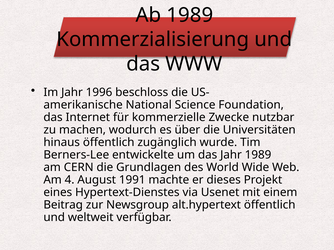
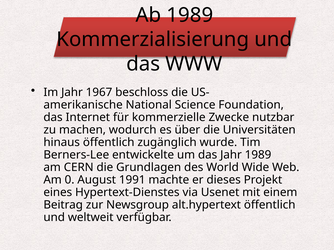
1996: 1996 -> 1967
4: 4 -> 0
